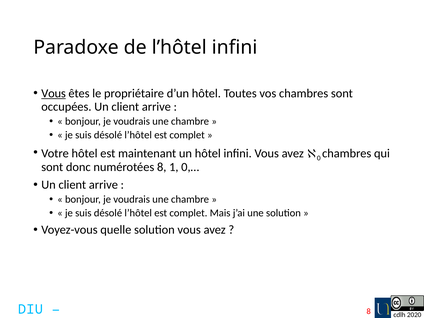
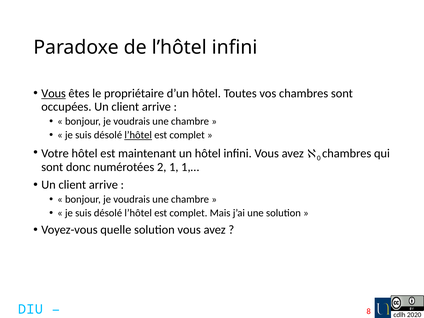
l’hôtel at (138, 135) underline: none -> present
numérotées 8: 8 -> 2
0,…: 0,… -> 1,…
